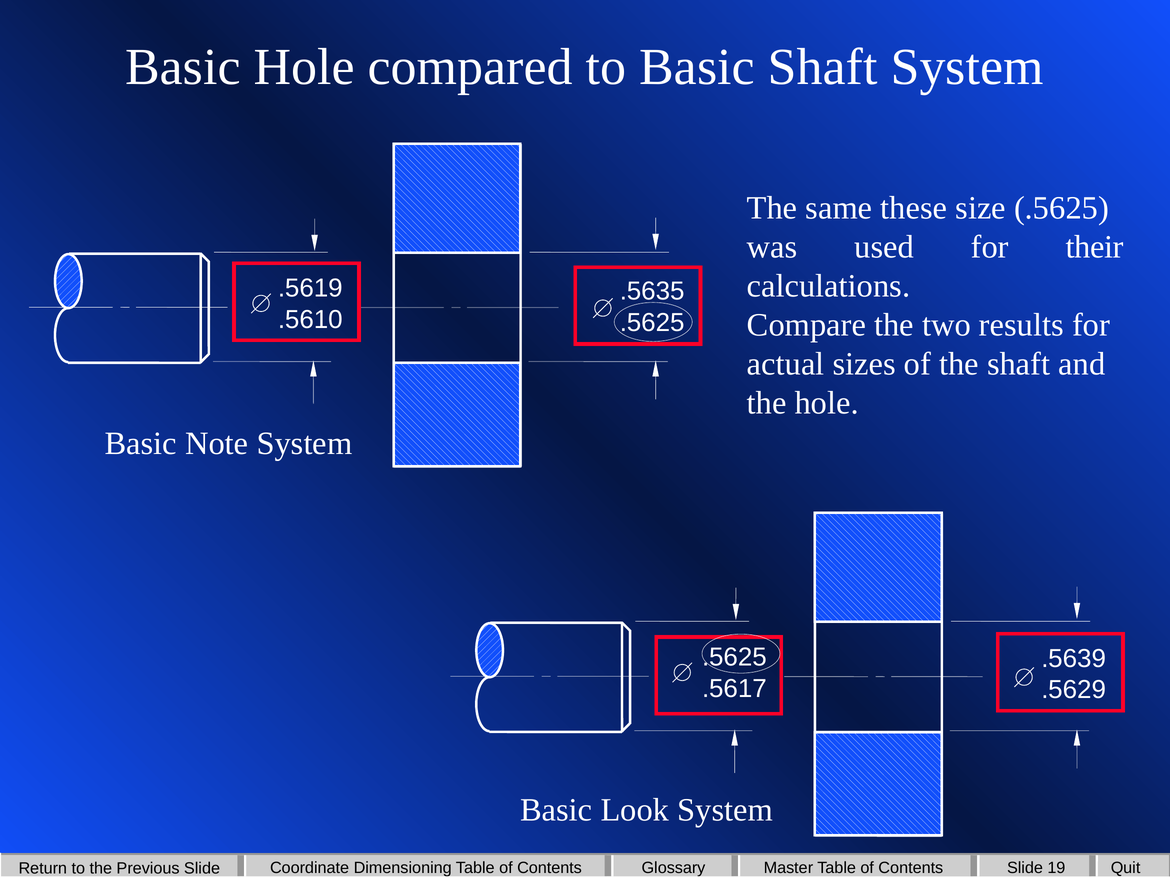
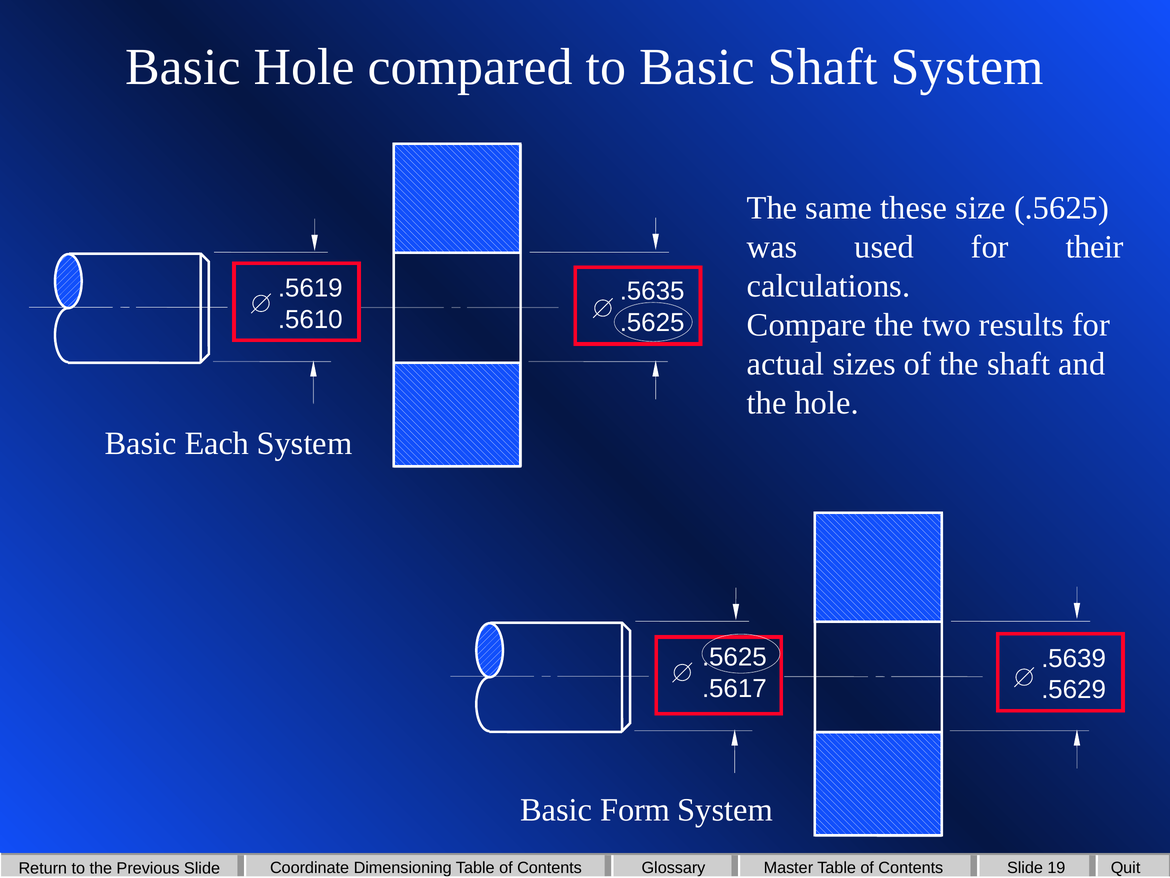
Note: Note -> Each
Look: Look -> Form
